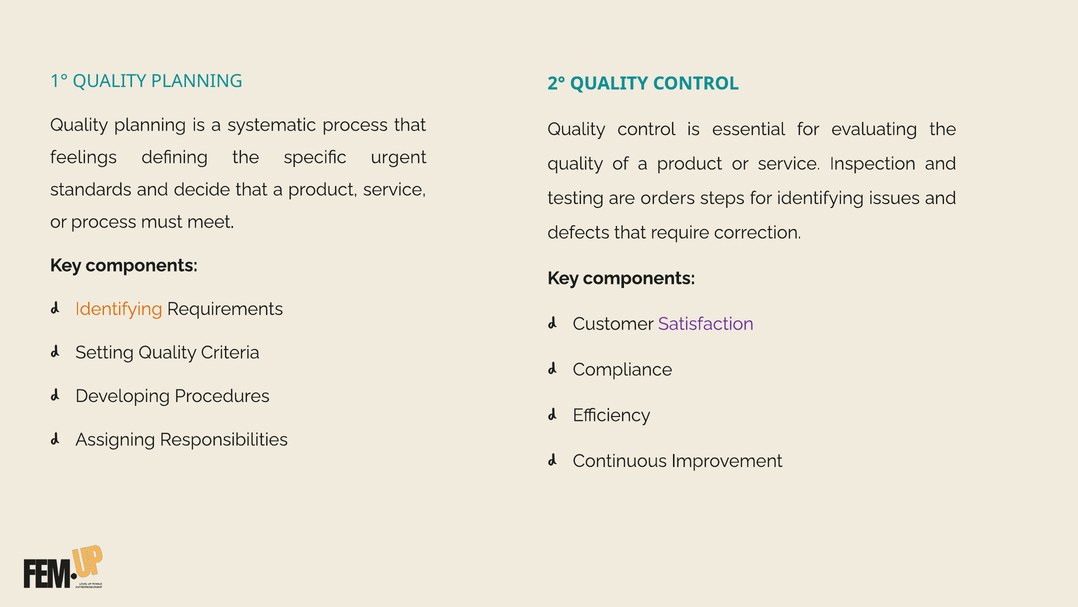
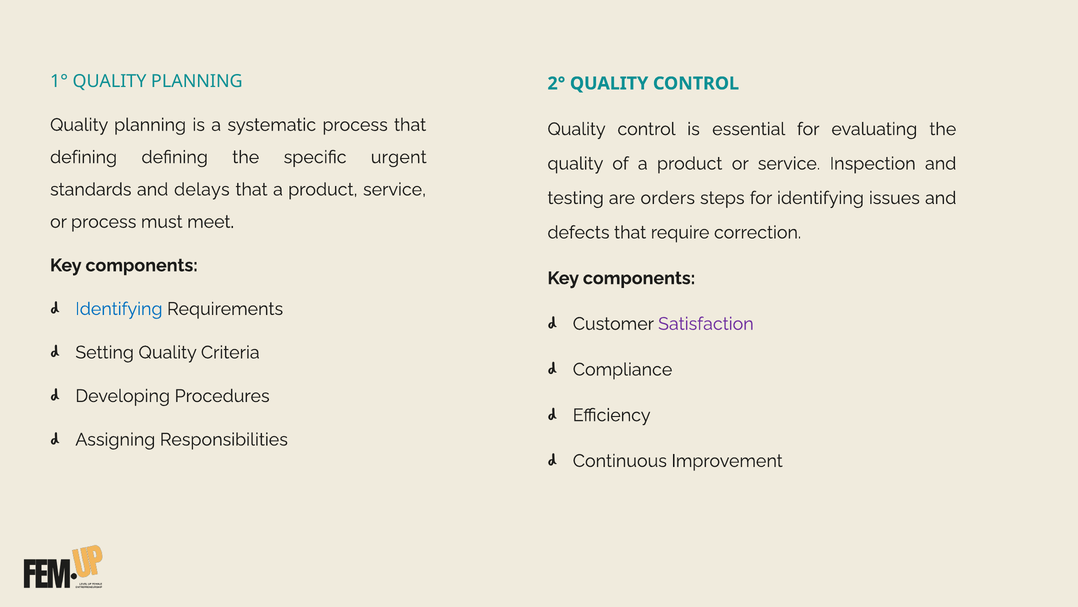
feelings at (83, 157): feelings -> defining
decide: decide -> delays
Identifying at (119, 309) colour: orange -> blue
